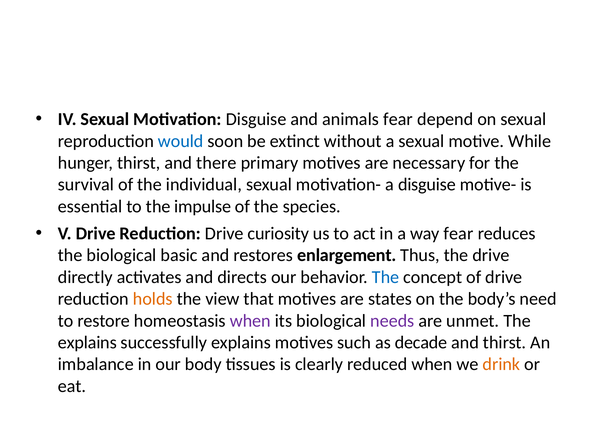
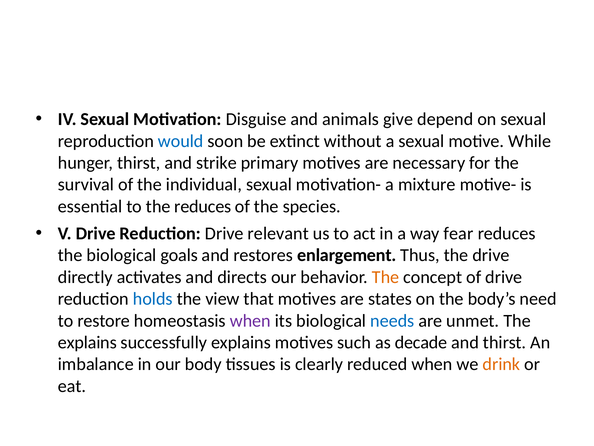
animals fear: fear -> give
there: there -> strike
a disguise: disguise -> mixture
the impulse: impulse -> reduces
curiosity: curiosity -> relevant
basic: basic -> goals
The at (386, 277) colour: blue -> orange
holds colour: orange -> blue
needs colour: purple -> blue
